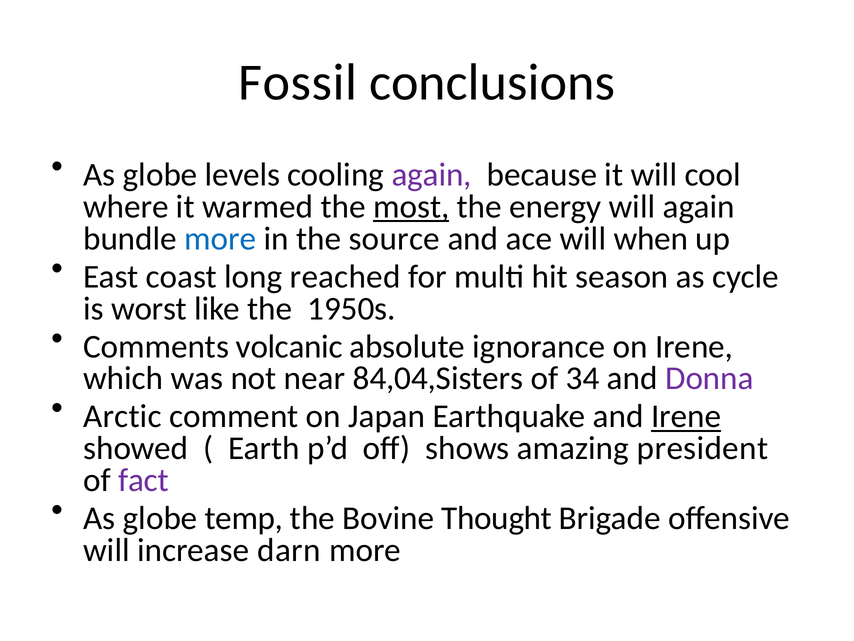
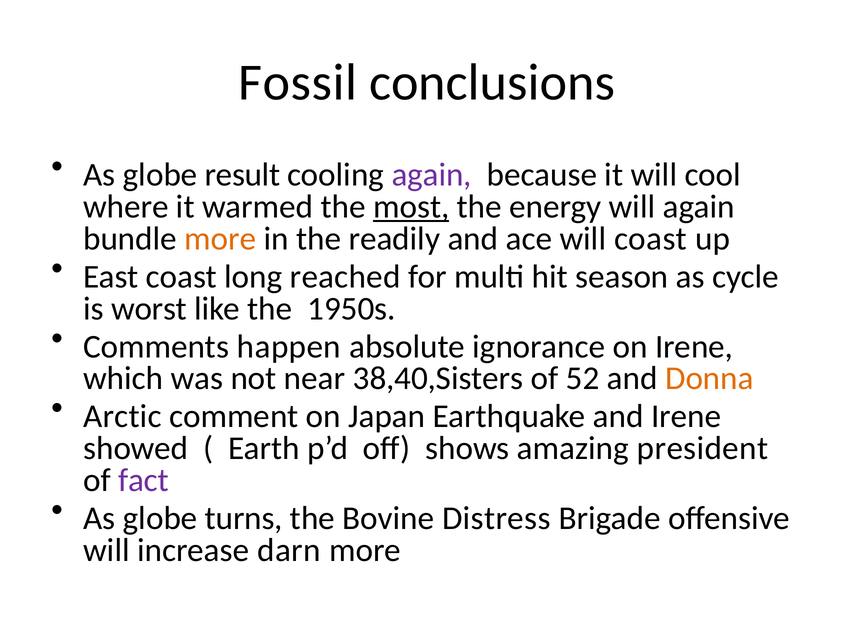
levels: levels -> result
more at (220, 238) colour: blue -> orange
source: source -> readily
will when: when -> coast
volcanic: volcanic -> happen
84,04,Sisters: 84,04,Sisters -> 38,40,Sisters
34: 34 -> 52
Donna colour: purple -> orange
Irene at (686, 416) underline: present -> none
temp: temp -> turns
Thought: Thought -> Distress
